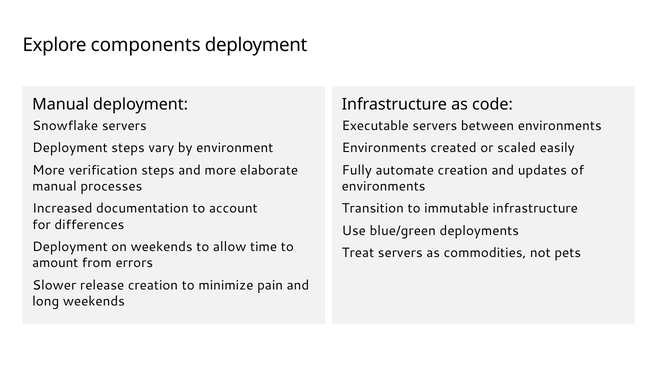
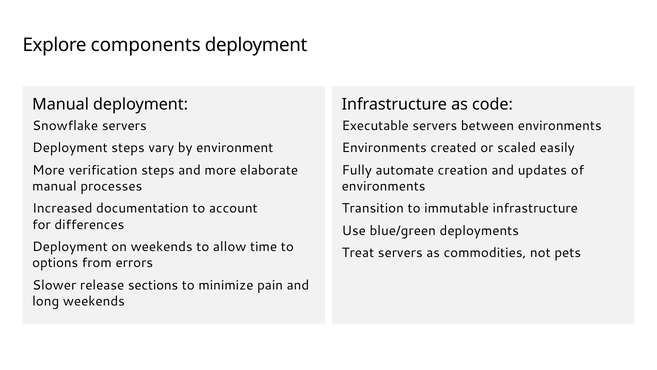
amount: amount -> options
release creation: creation -> sections
